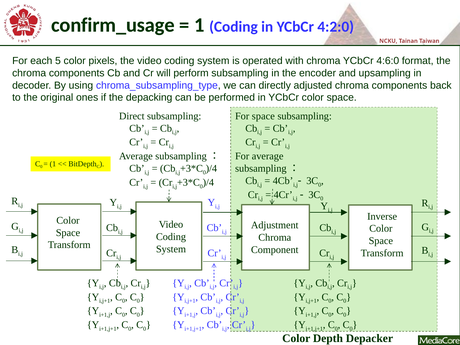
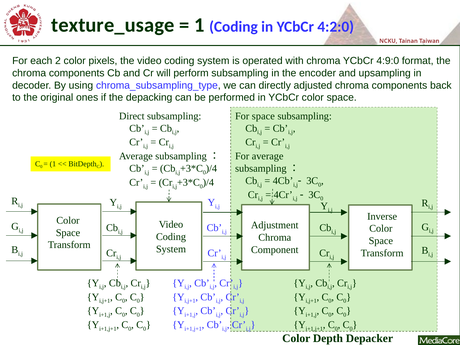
confirm_usage: confirm_usage -> texture_usage
5: 5 -> 2
4:6:0: 4:6:0 -> 4:9:0
